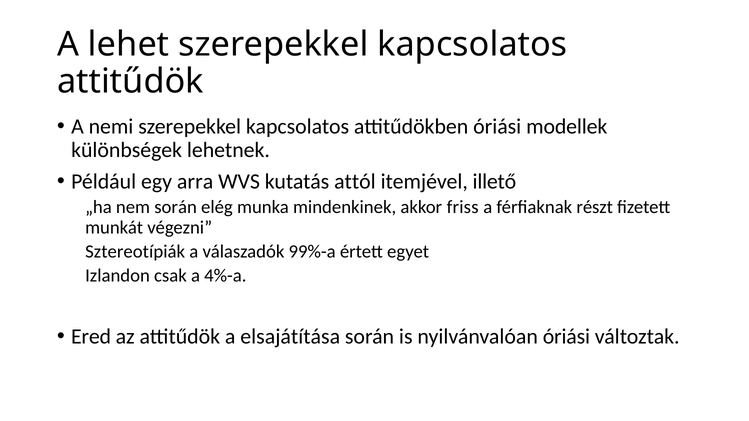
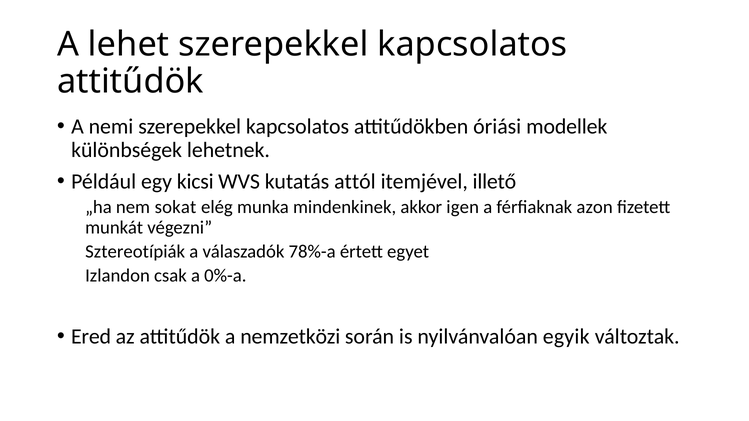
arra: arra -> kicsi
nem során: során -> sokat
friss: friss -> igen
részt: részt -> azon
99%-a: 99%-a -> 78%-a
4%-a: 4%-a -> 0%-a
elsajátítása: elsajátítása -> nemzetközi
nyilvánvalóan óriási: óriási -> egyik
